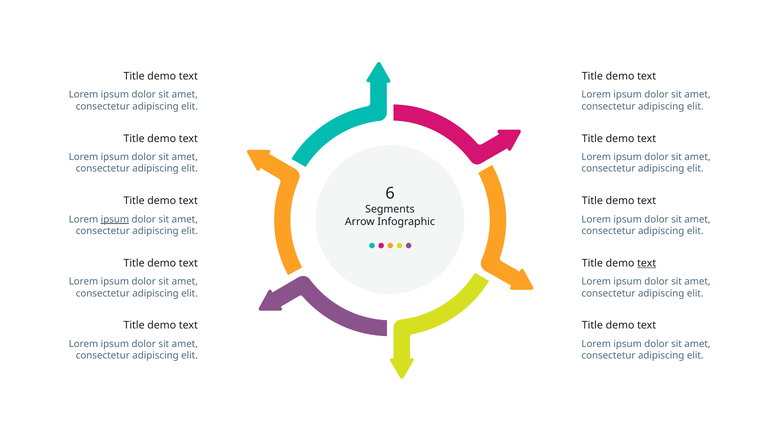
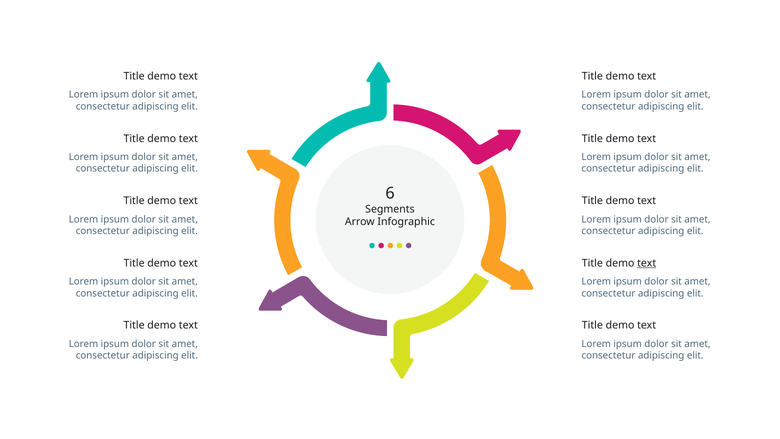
ipsum at (115, 219) underline: present -> none
